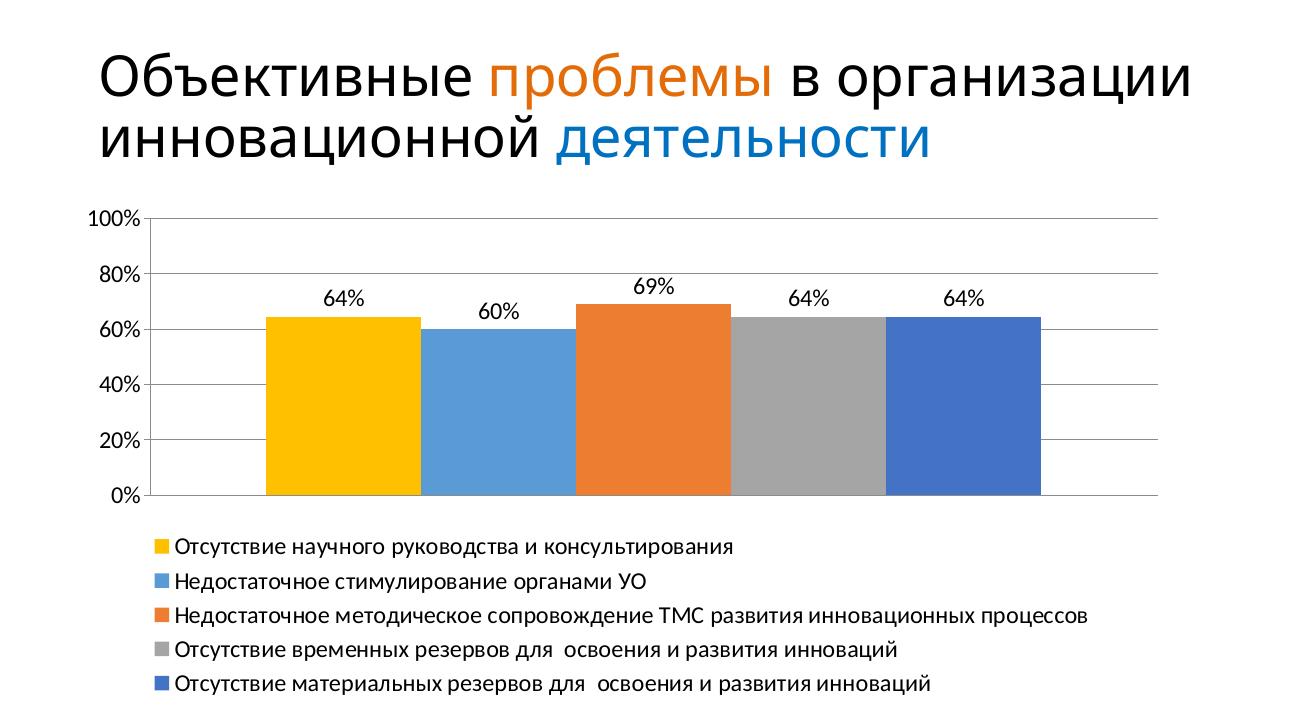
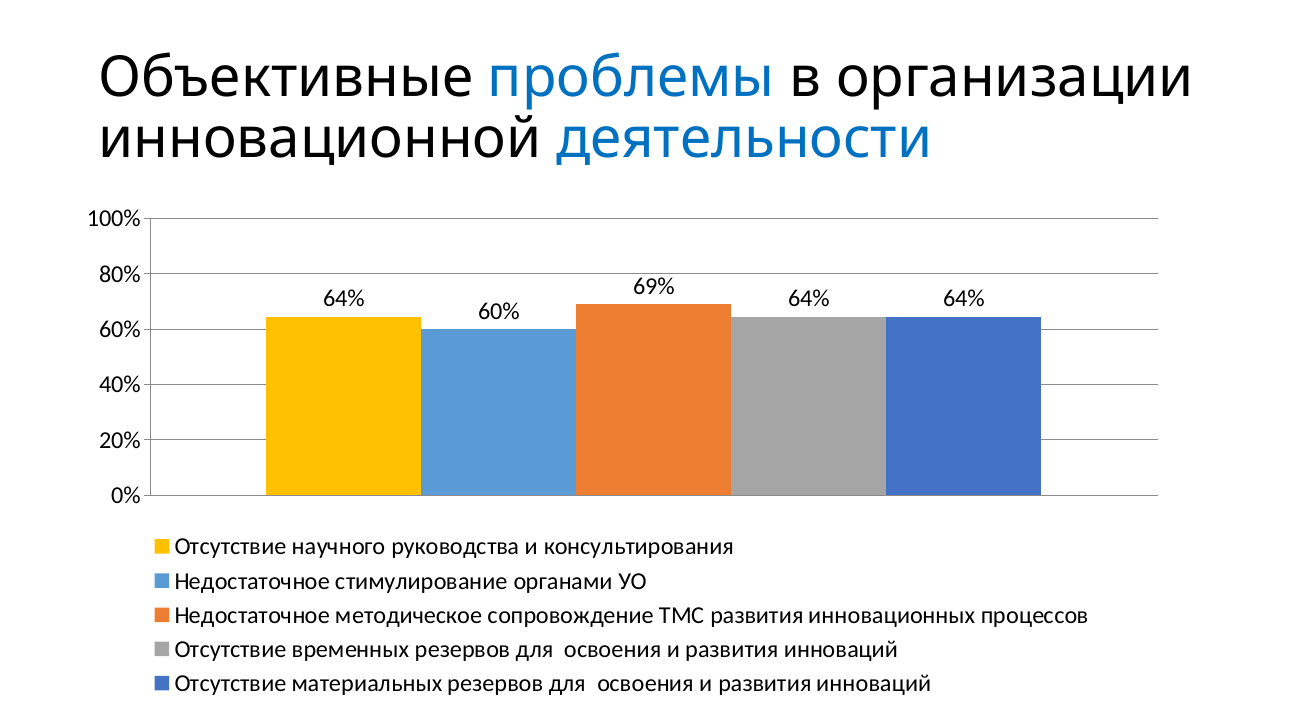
проблемы colour: orange -> blue
